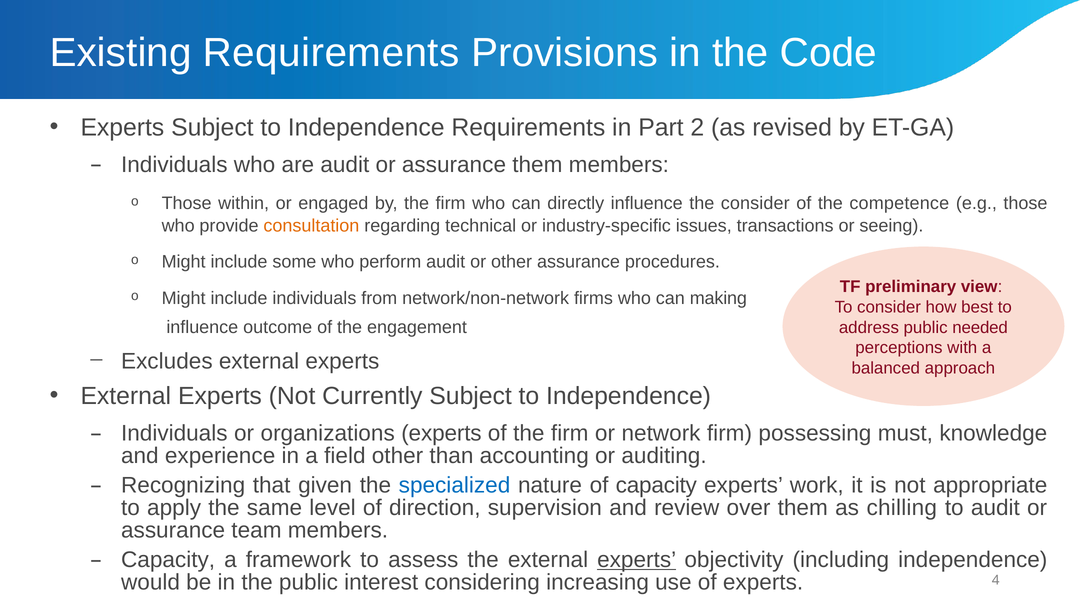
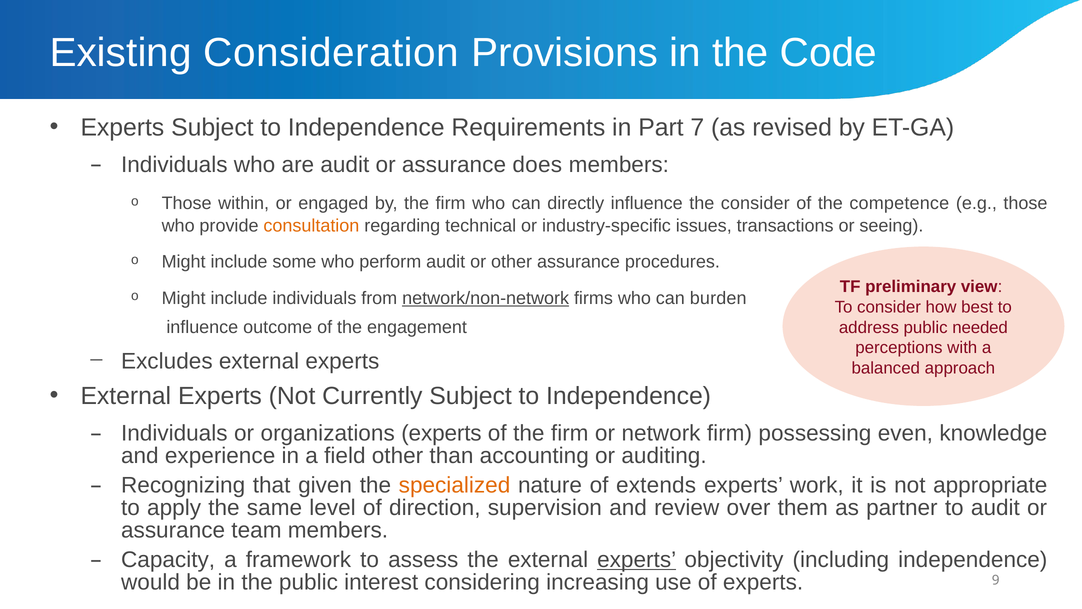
Existing Requirements: Requirements -> Consideration
2: 2 -> 7
assurance them: them -> does
network/non-network underline: none -> present
making: making -> burden
must: must -> even
specialized colour: blue -> orange
of capacity: capacity -> extends
chilling: chilling -> partner
4: 4 -> 9
